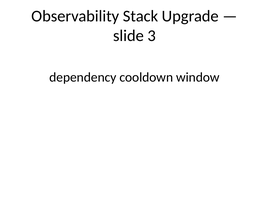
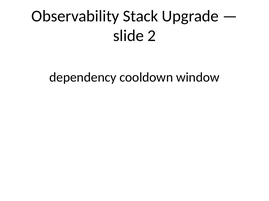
3: 3 -> 2
